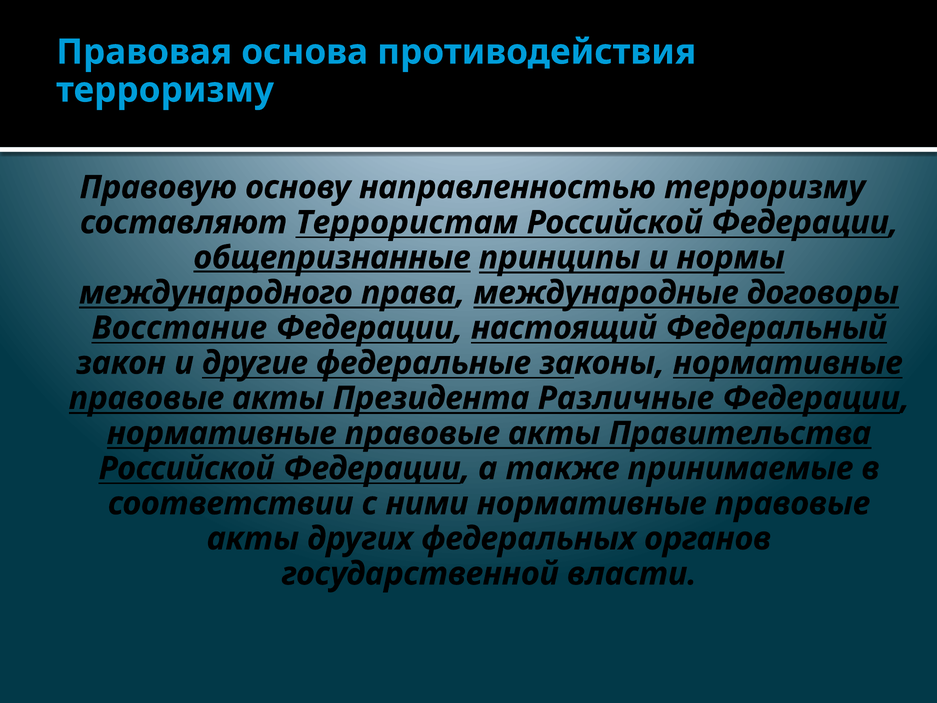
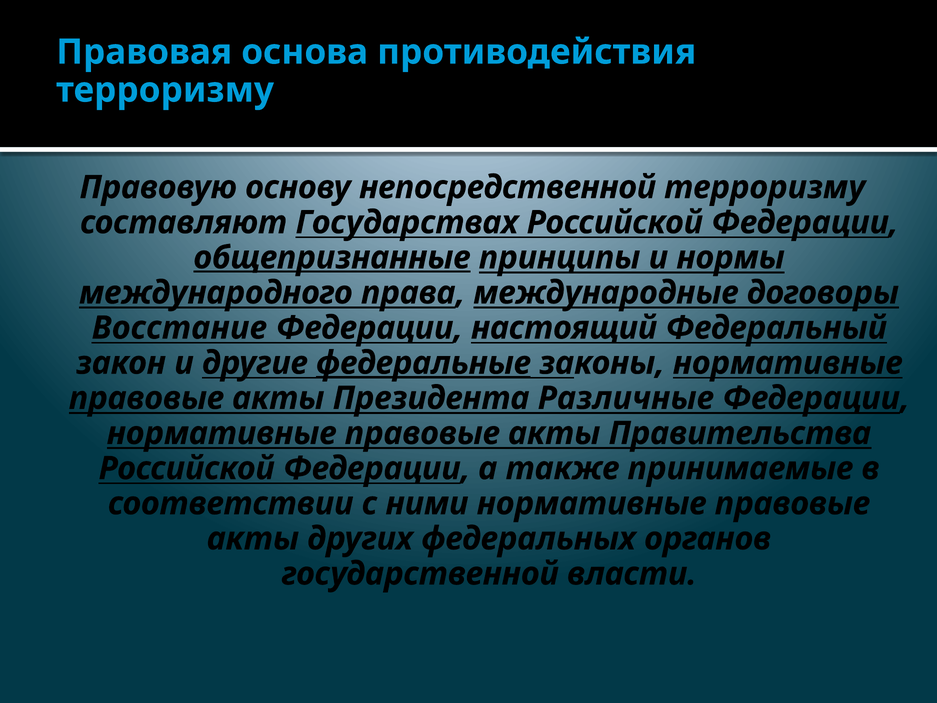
направленностью: направленностью -> непосредственной
Террористам: Террористам -> Государствах
федеральные underline: none -> present
